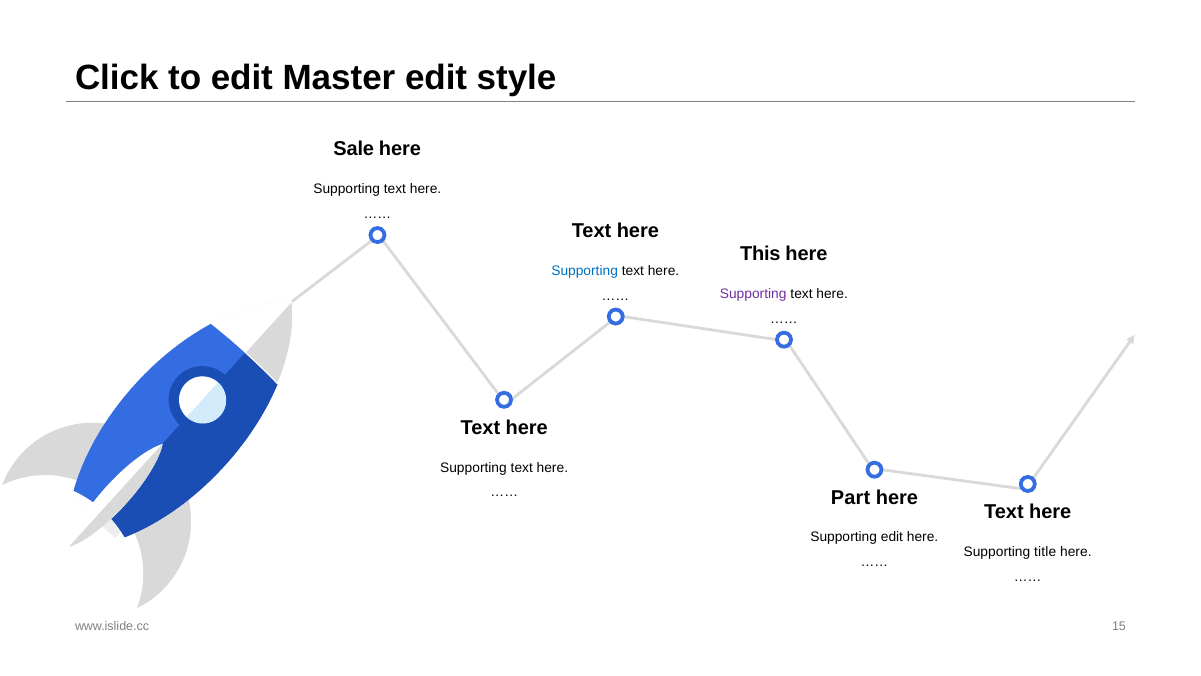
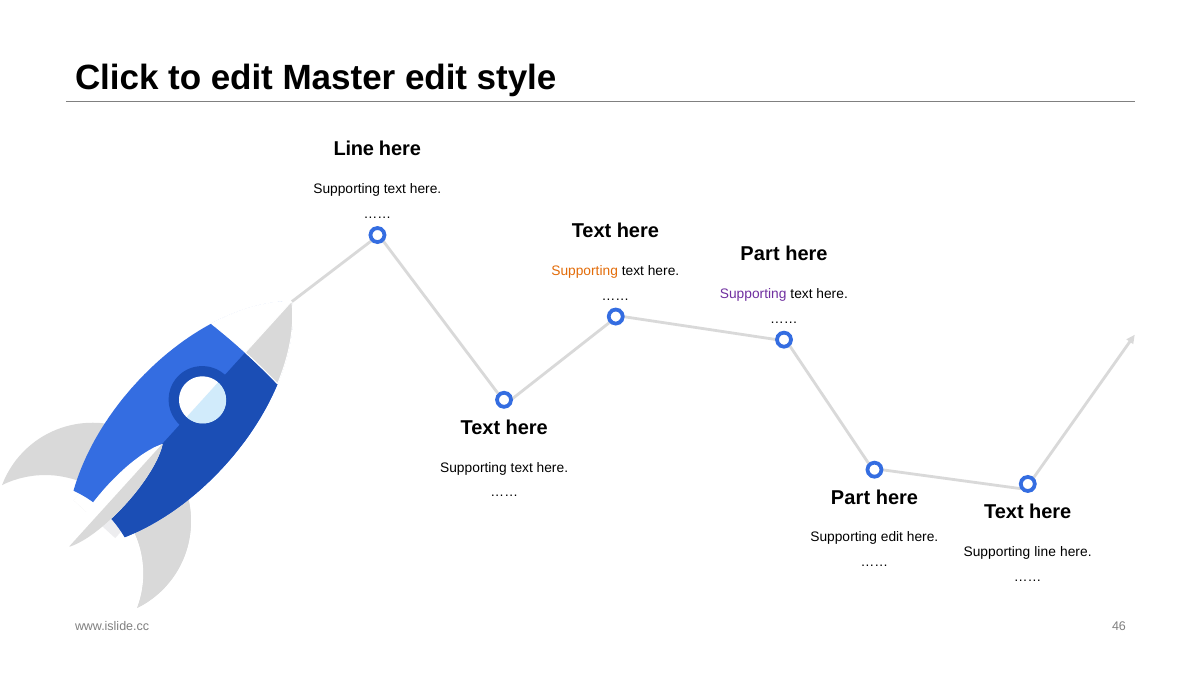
Sale at (354, 149): Sale -> Line
This at (760, 254): This -> Part
Supporting at (585, 271) colour: blue -> orange
Supporting title: title -> line
15: 15 -> 46
